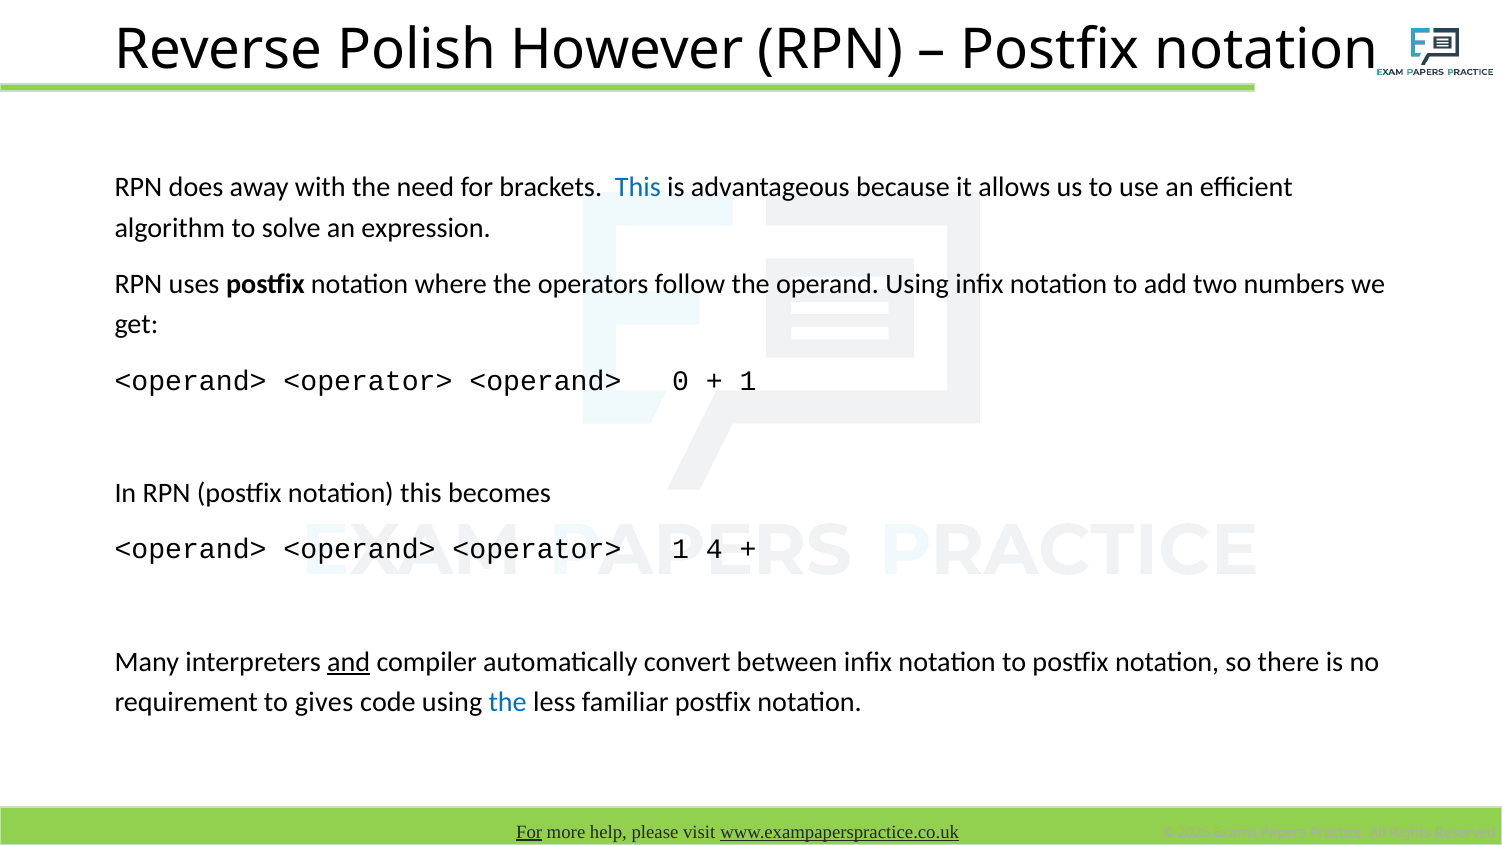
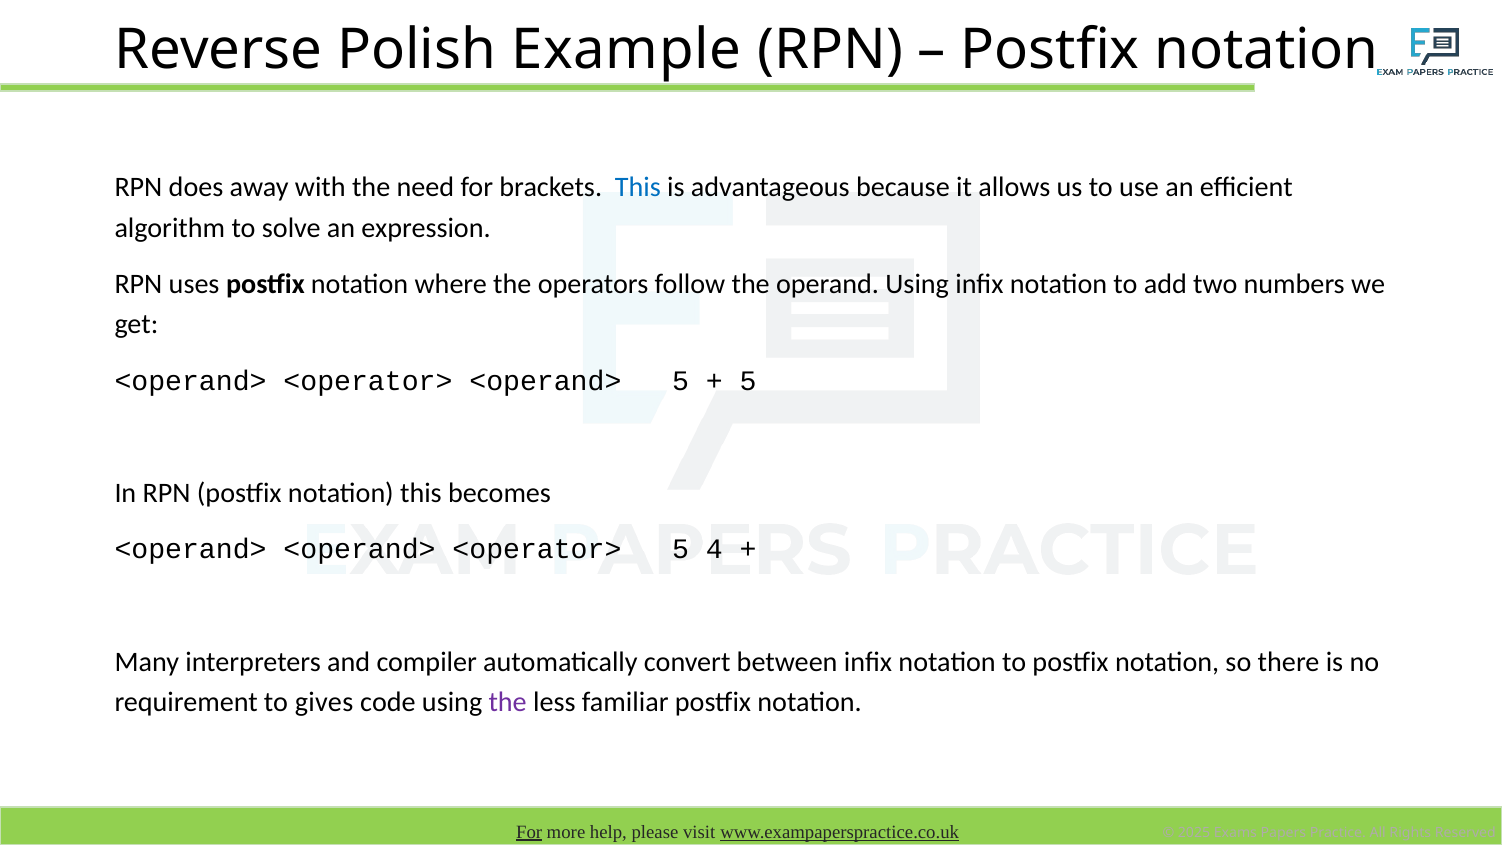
However: However -> Example
<operand> 0: 0 -> 5
1 at (748, 381): 1 -> 5
<operator> 1: 1 -> 5
and underline: present -> none
the at (508, 702) colour: blue -> purple
